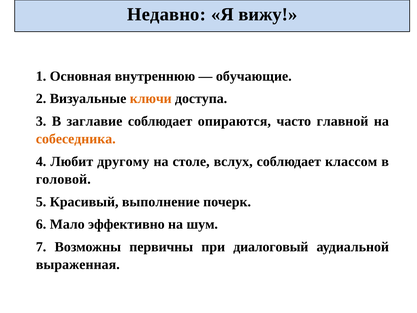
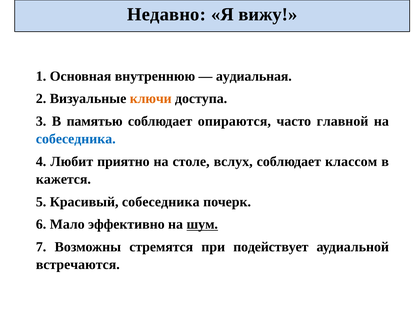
обучающие: обучающие -> аудиальная
заглавие: заглавие -> памятью
собеседника at (76, 139) colour: orange -> blue
другому: другому -> приятно
головой: головой -> кажется
Красивый выполнение: выполнение -> собеседника
шум underline: none -> present
первичны: первичны -> стремятся
диалоговый: диалоговый -> подействует
выраженная: выраженная -> встречаются
